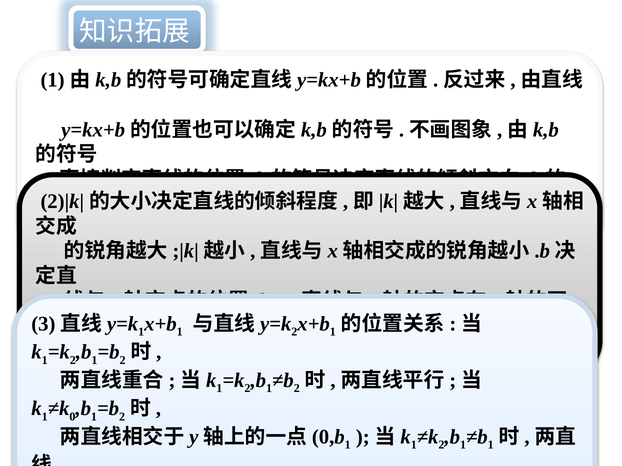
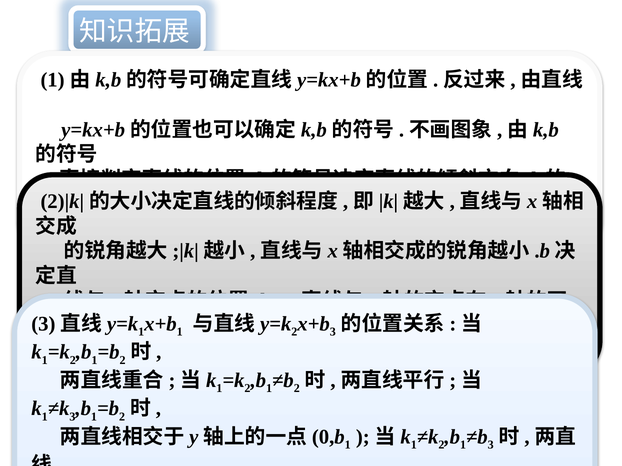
1 at (333, 332): 1 -> 3
0 at (72, 417): 0 -> 3
1 at (491, 445): 1 -> 3
